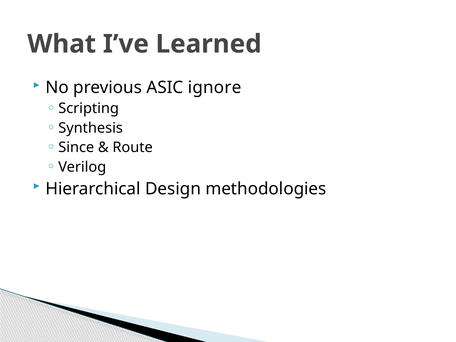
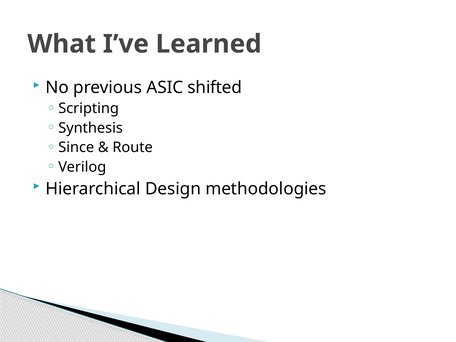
ignore: ignore -> shifted
